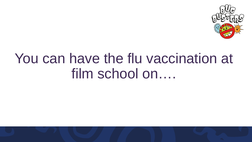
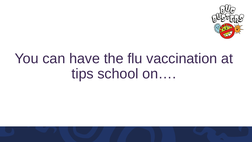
film: film -> tips
